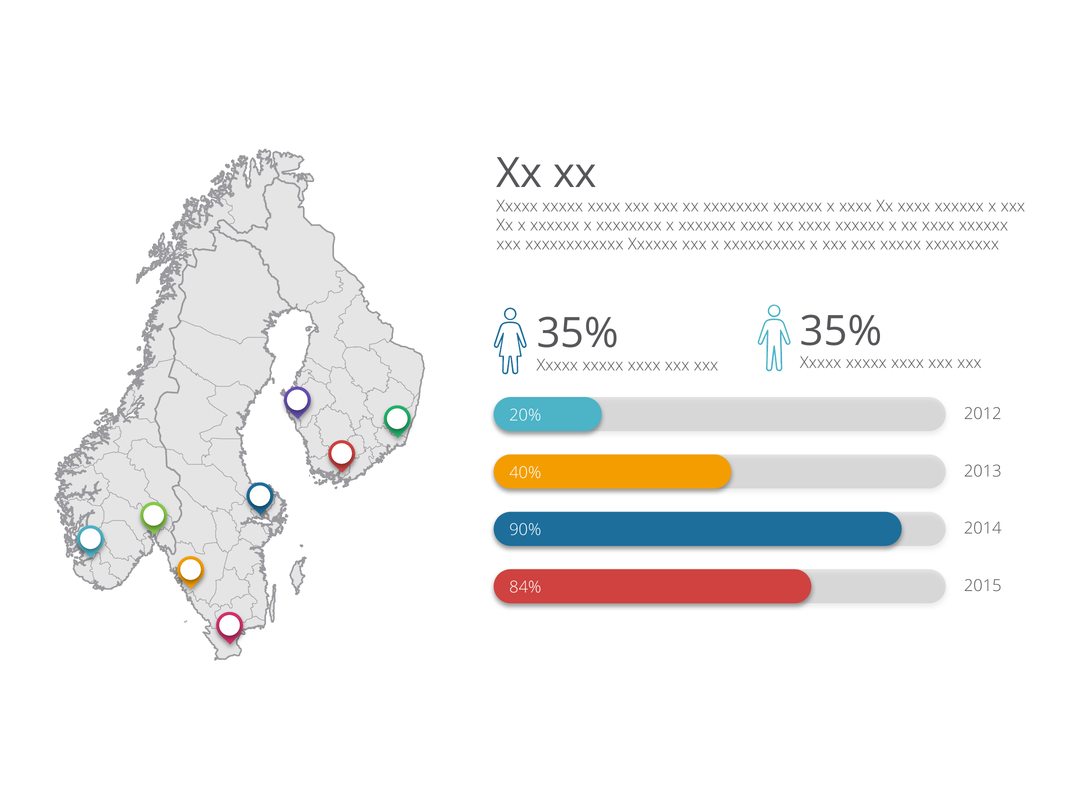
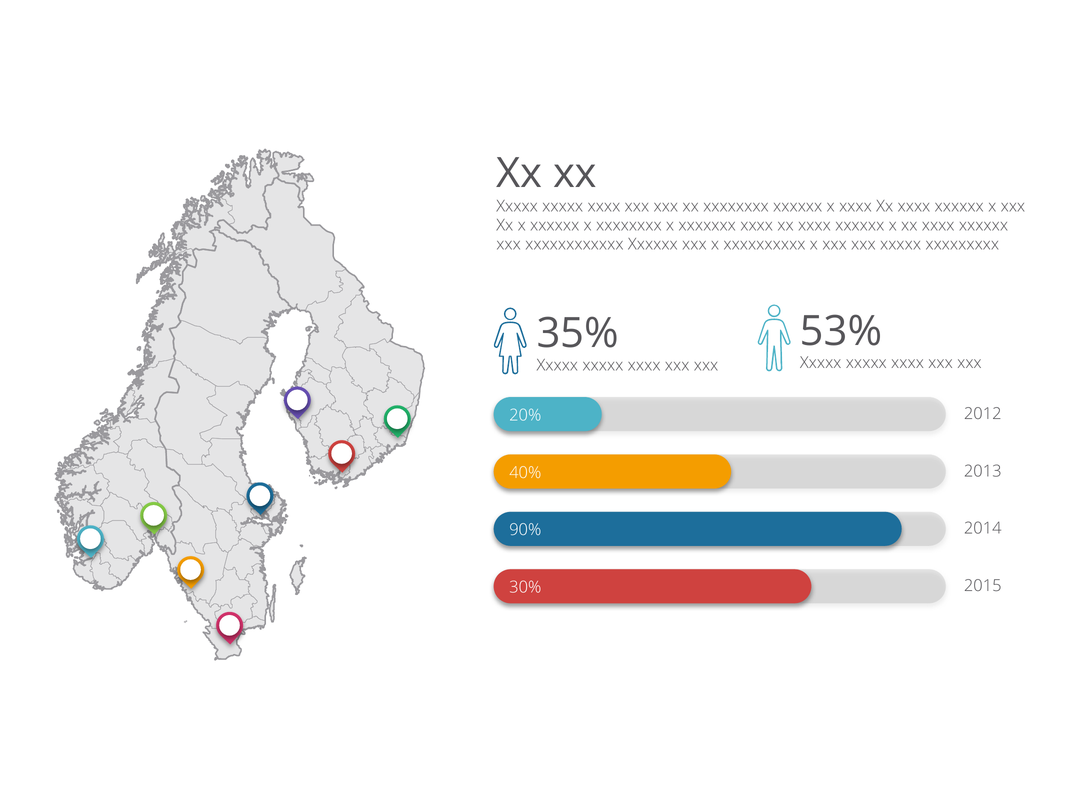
35% at (841, 331): 35% -> 53%
84%: 84% -> 30%
